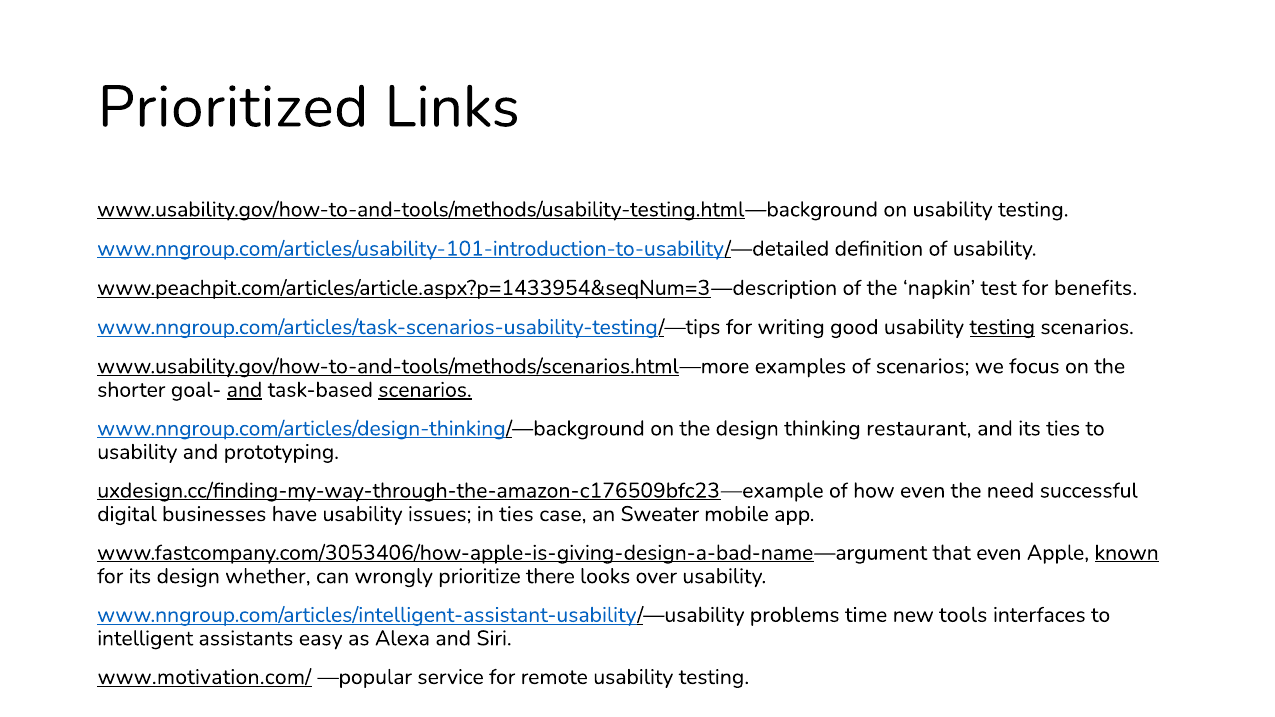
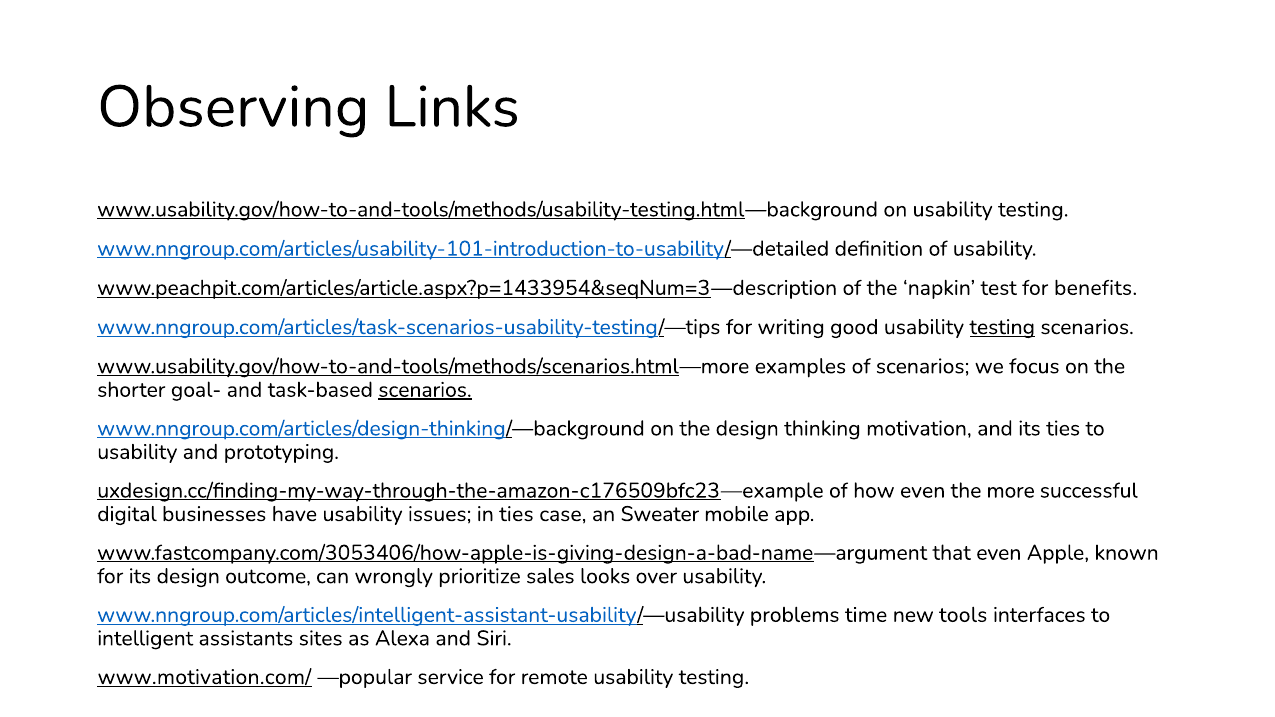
Prioritized: Prioritized -> Observing
and at (245, 390) underline: present -> none
restaurant: restaurant -> motivation
need: need -> more
known underline: present -> none
whether: whether -> outcome
there: there -> sales
easy: easy -> sites
